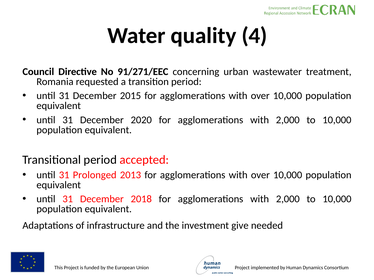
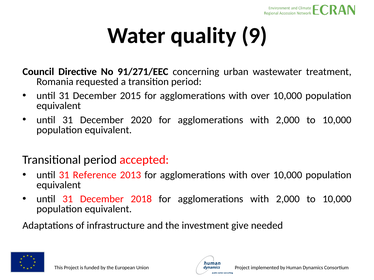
4: 4 -> 9
Prolonged: Prolonged -> Reference
